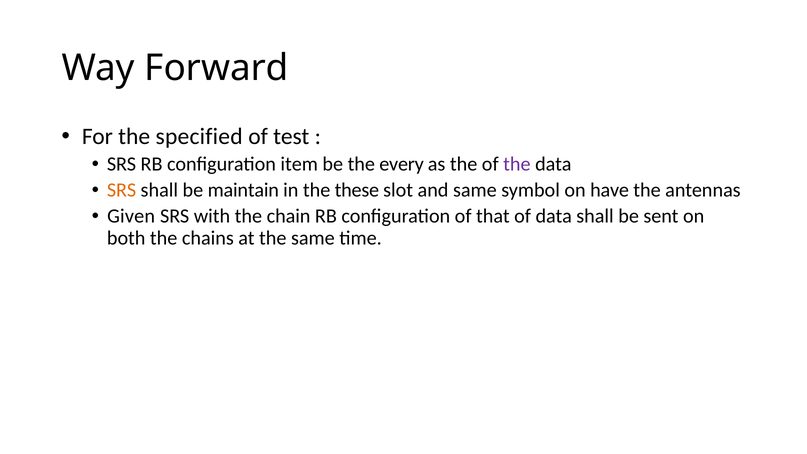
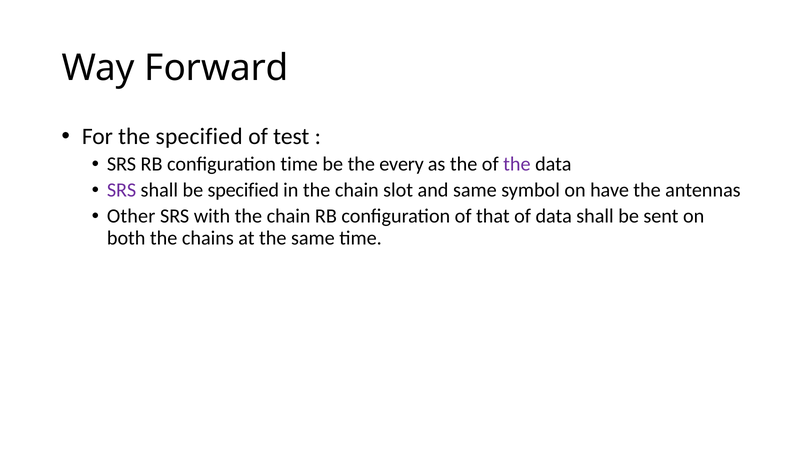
configuration item: item -> time
SRS at (122, 190) colour: orange -> purple
be maintain: maintain -> specified
in the these: these -> chain
Given: Given -> Other
